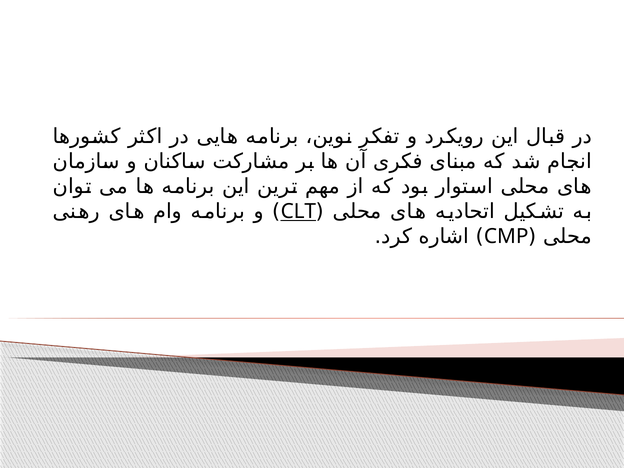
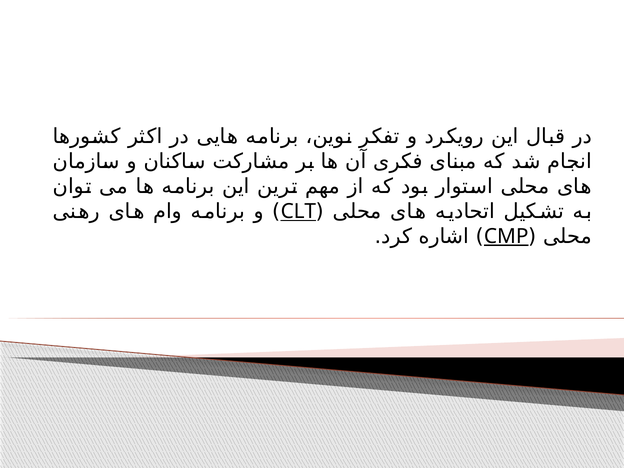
CMP underline: none -> present
